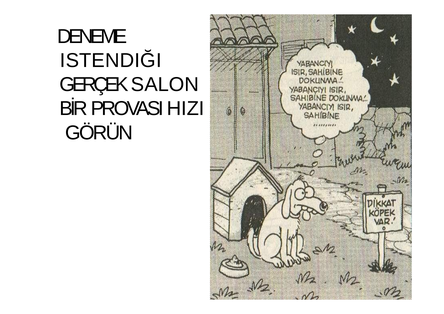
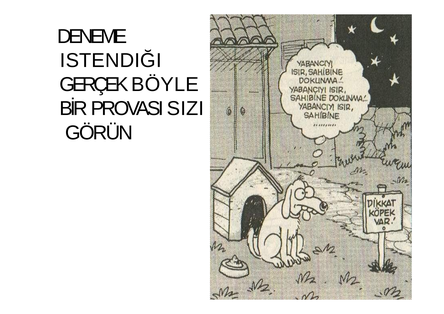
SALON: SALON -> BÖYLE
HIZI: HIZI -> SIZI
